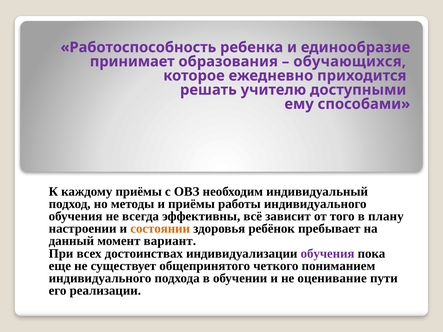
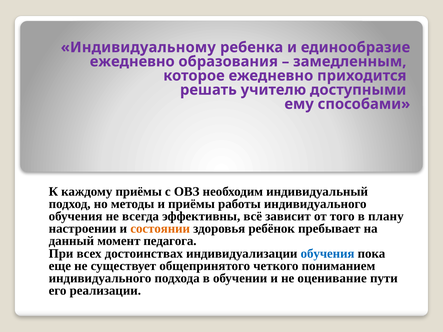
Работоспособность: Работоспособность -> Индивидуальному
принимает at (132, 62): принимает -> ежедневно
обучающихся: обучающихся -> замедленным
вариант: вариант -> педагога
обучения at (328, 254) colour: purple -> blue
